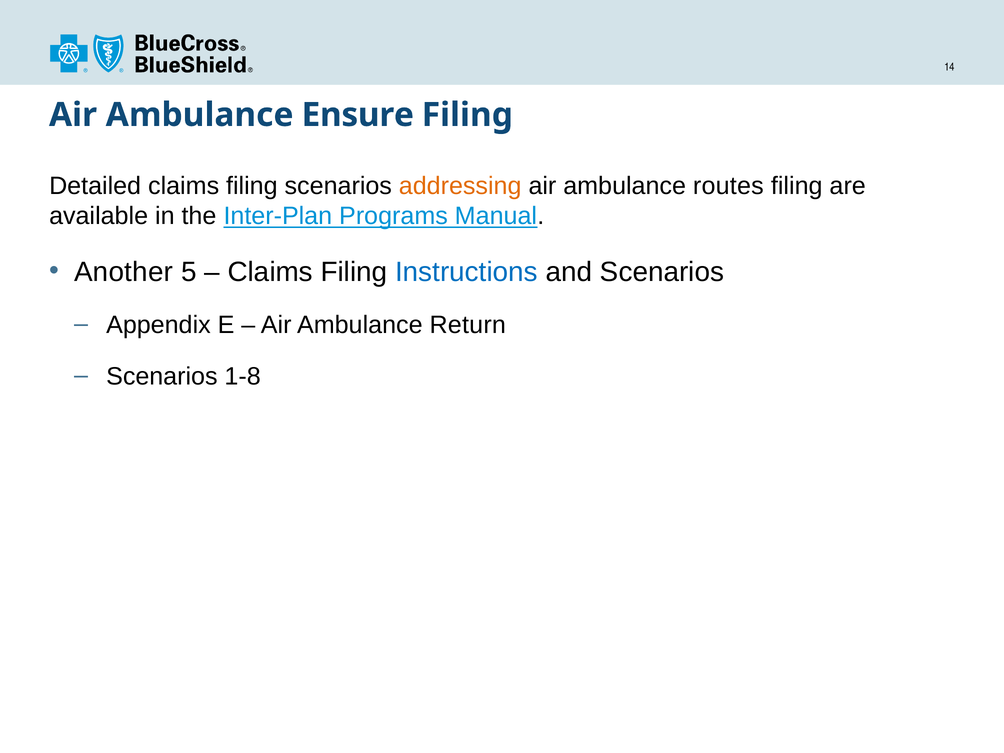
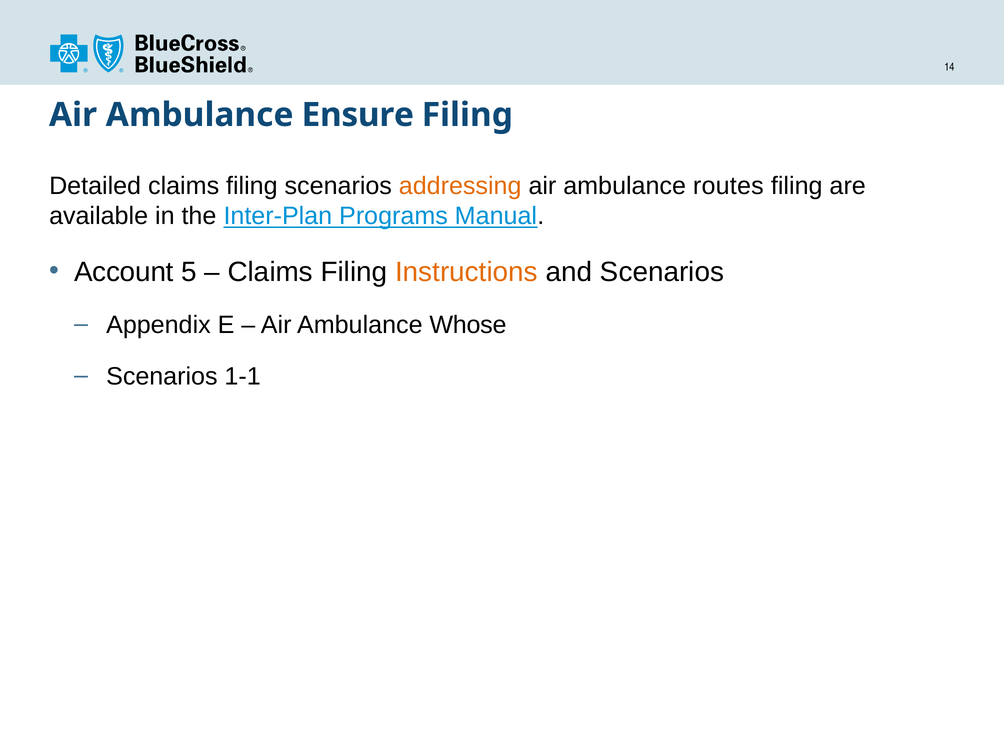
Another: Another -> Account
Instructions colour: blue -> orange
Return: Return -> Whose
1-8: 1-8 -> 1-1
